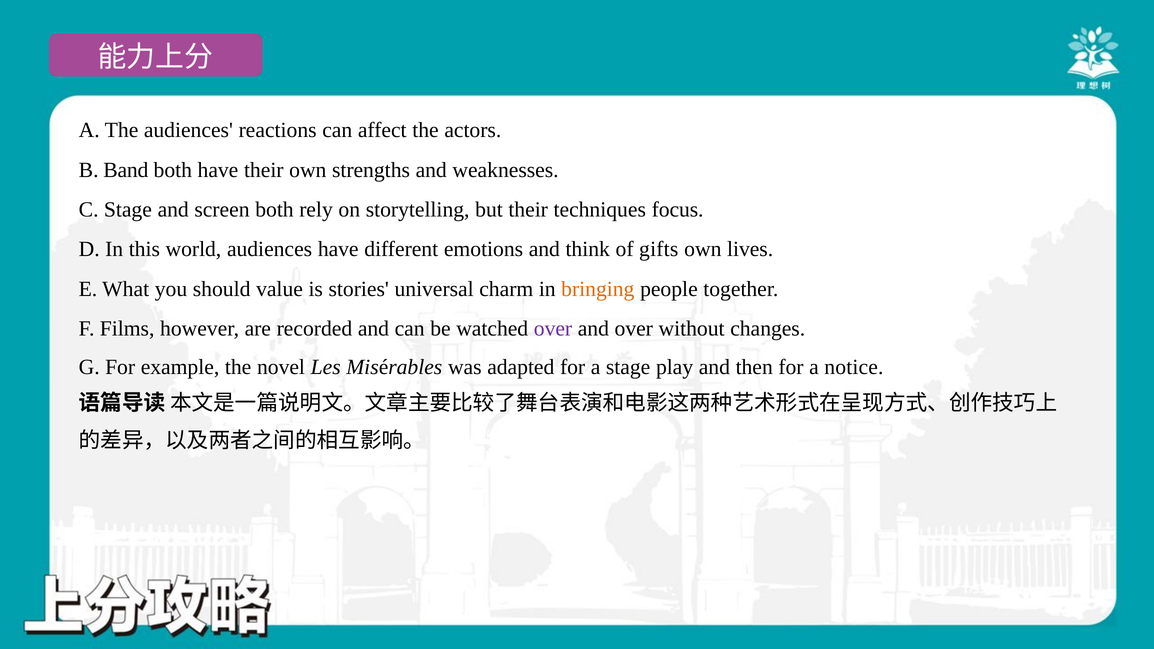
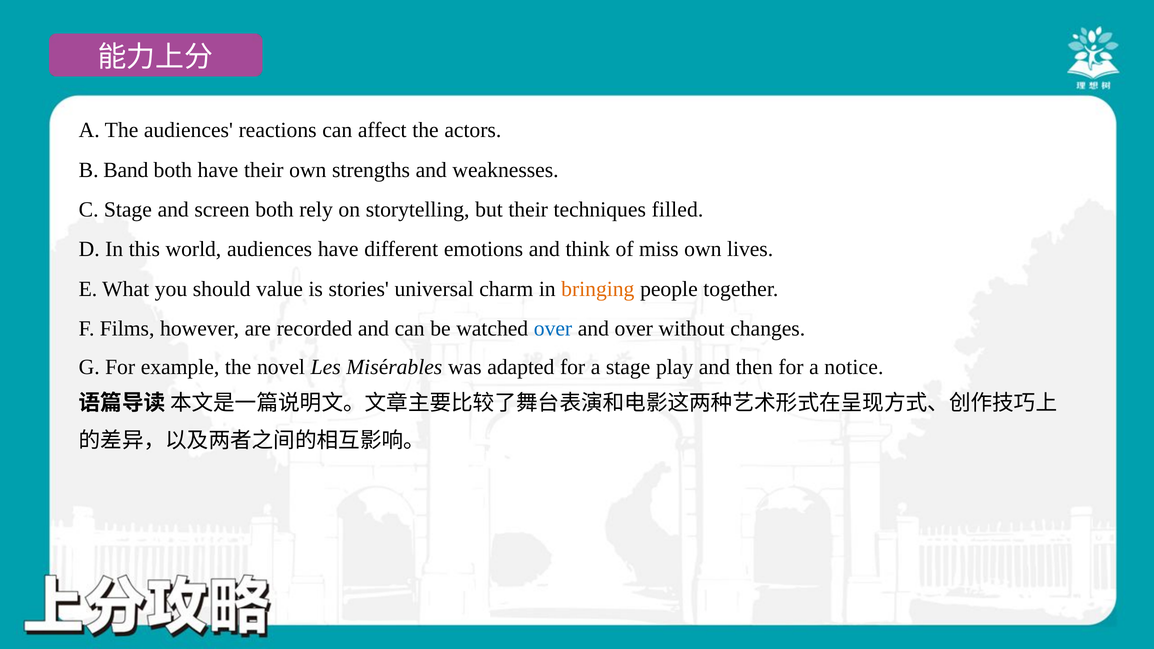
focus: focus -> filled
gifts: gifts -> miss
over at (553, 329) colour: purple -> blue
